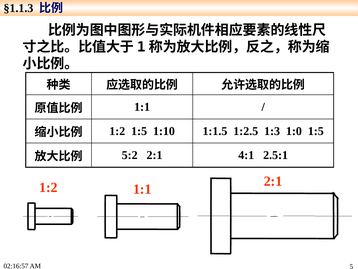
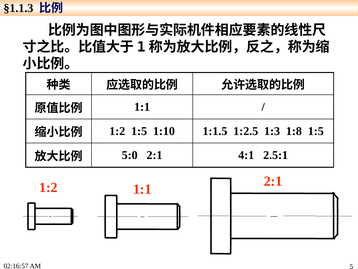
1:0: 1:0 -> 1:8
5:2: 5:2 -> 5:0
